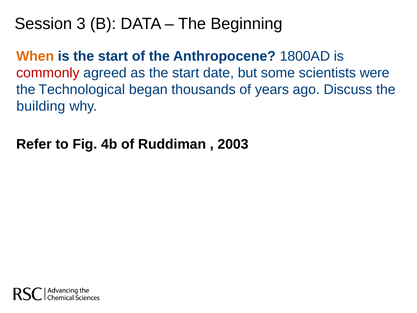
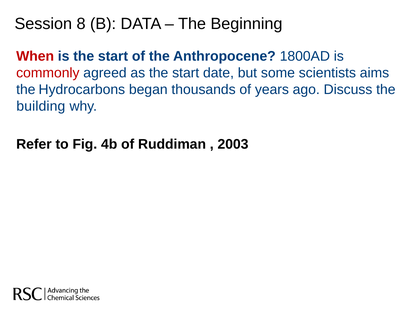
3: 3 -> 8
When colour: orange -> red
were: were -> aims
Technological: Technological -> Hydrocarbons
